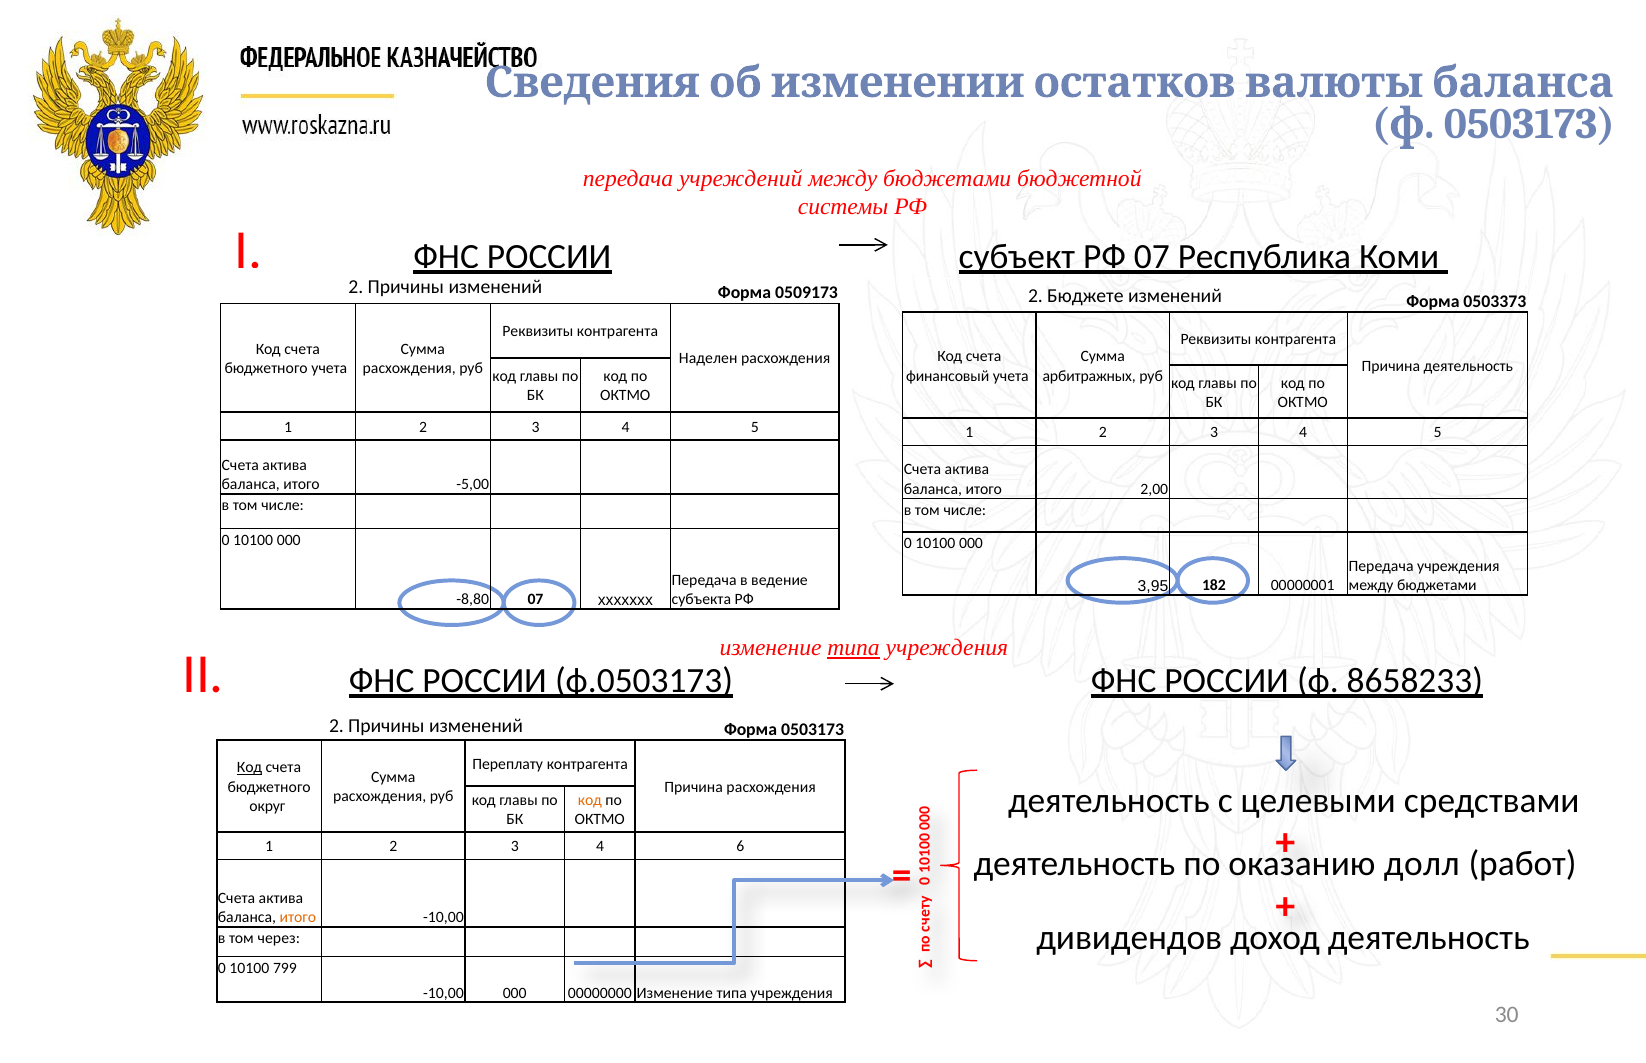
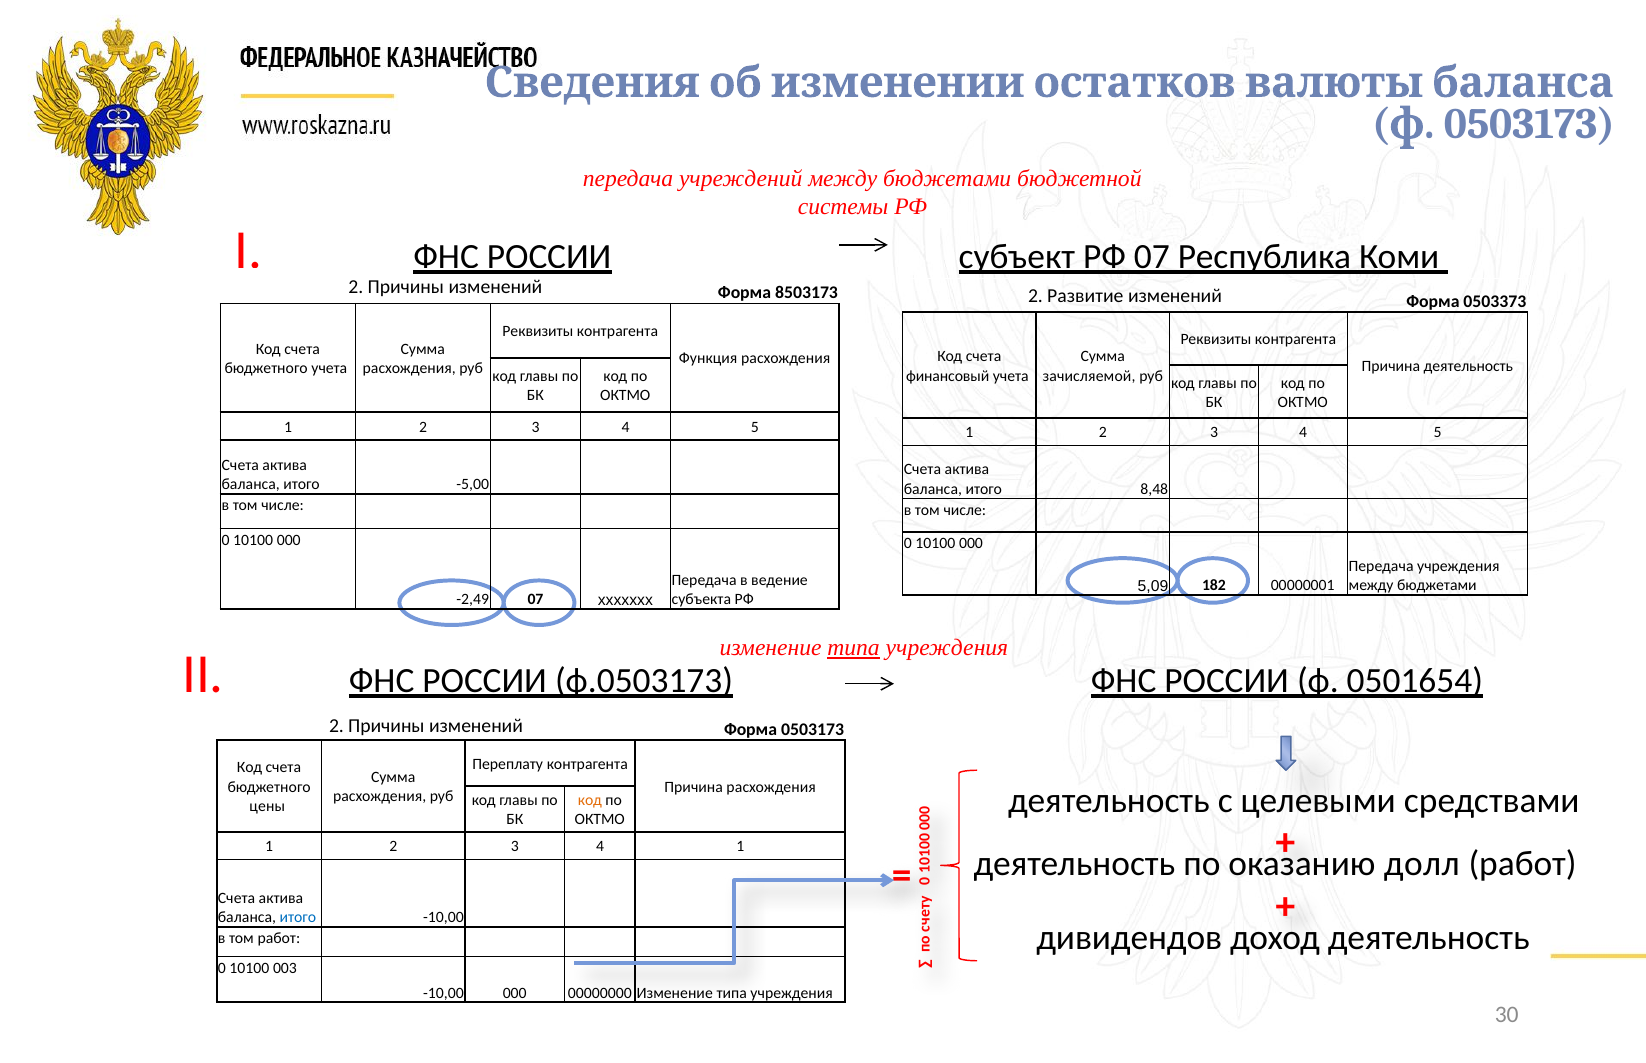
0509173: 0509173 -> 8503173
Бюджете: Бюджете -> Развитие
Наделен: Наделен -> Функция
арбитражных: арбитражных -> зачисляемой
2,00: 2,00 -> 8,48
3,95: 3,95 -> 5,09
-8,80: -8,80 -> -2,49
8658233: 8658233 -> 0501654
Код at (250, 767) underline: present -> none
округ: округ -> цены
4 6: 6 -> 1
итого at (298, 918) colour: orange -> blue
том через: через -> работ
799: 799 -> 003
